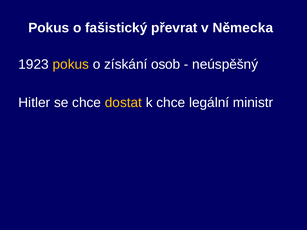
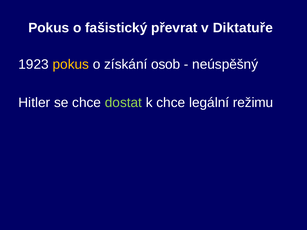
Německa: Německa -> Diktatuře
dostat colour: yellow -> light green
ministr: ministr -> režimu
